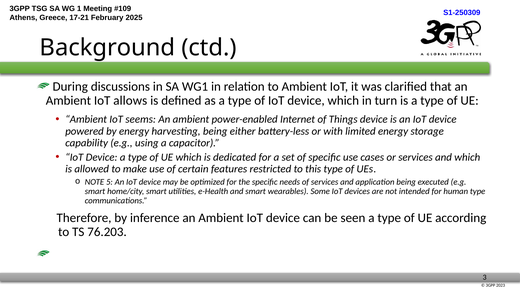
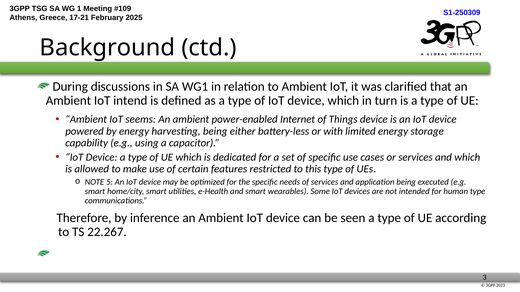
allows: allows -> intend
76.203: 76.203 -> 22.267
